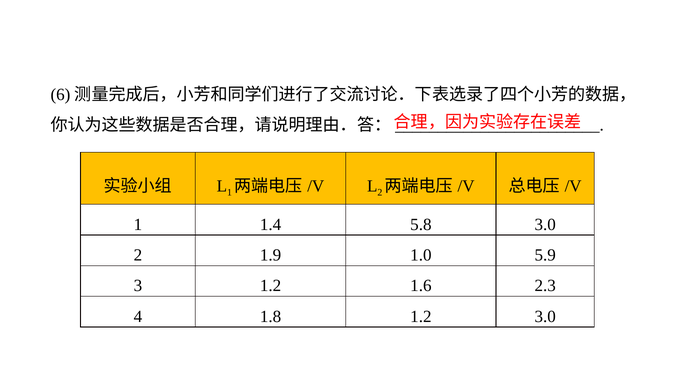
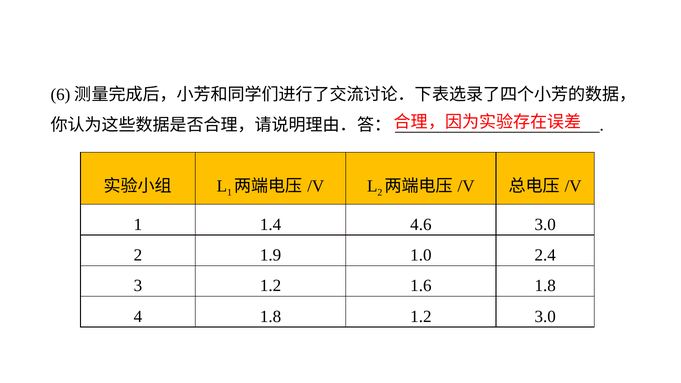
5.8: 5.8 -> 4.6
5.9: 5.9 -> 2.4
1.6 2.3: 2.3 -> 1.8
